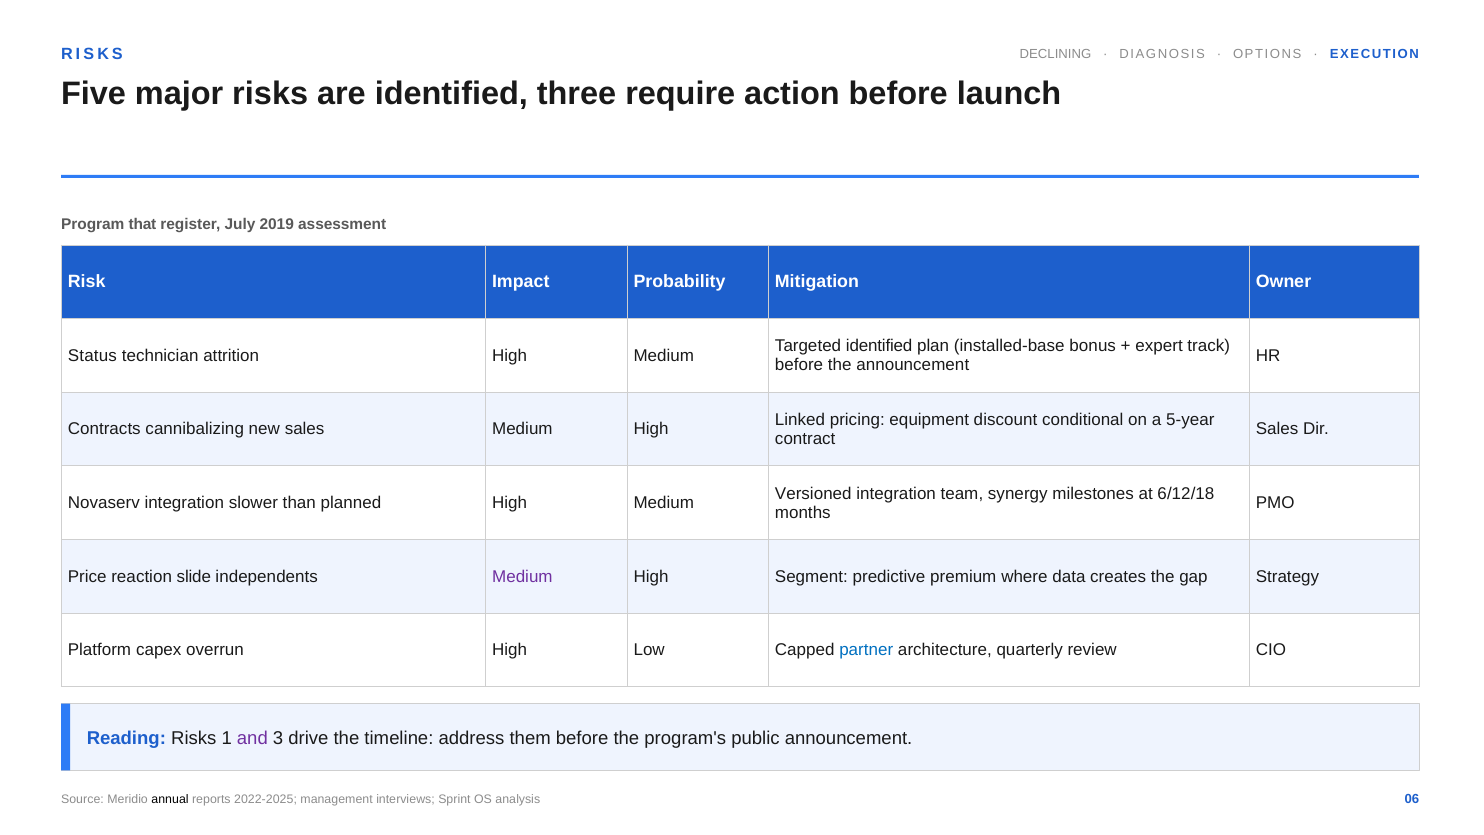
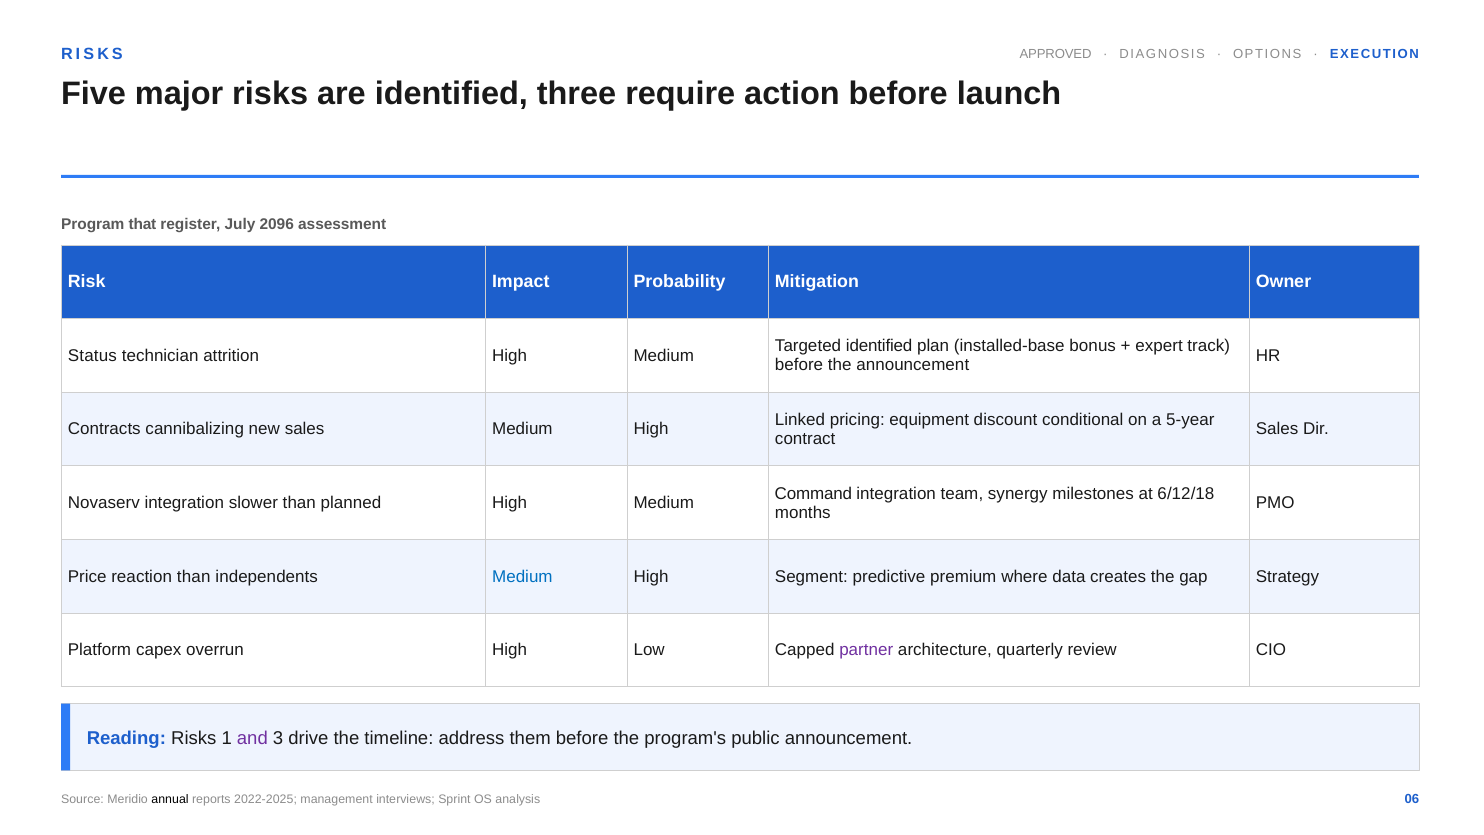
DECLINING: DECLINING -> APPROVED
2019: 2019 -> 2096
Versioned: Versioned -> Command
reaction slide: slide -> than
Medium at (522, 576) colour: purple -> blue
partner colour: blue -> purple
